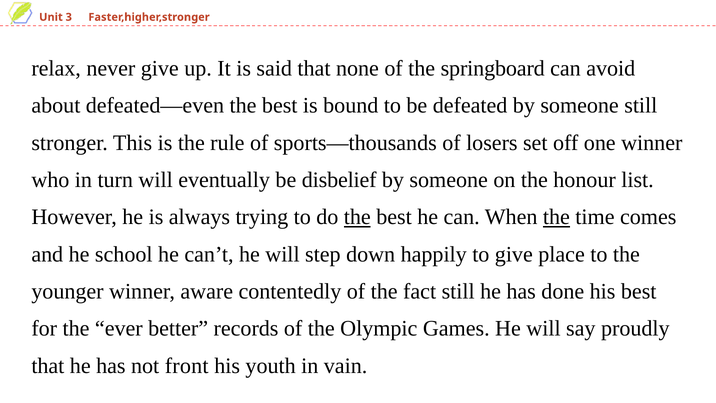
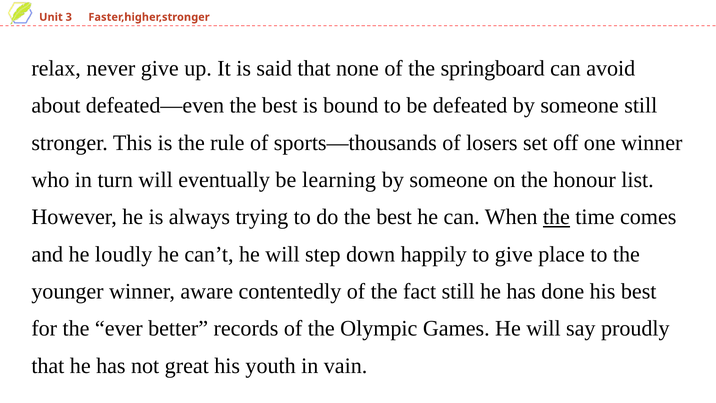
disbelief: disbelief -> learning
the at (357, 217) underline: present -> none
school: school -> loudly
front: front -> great
